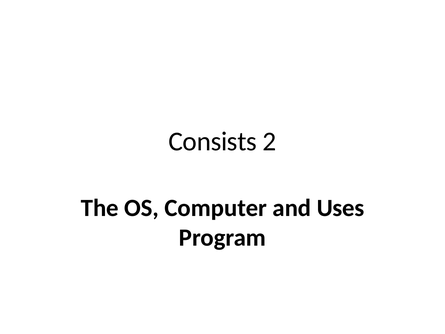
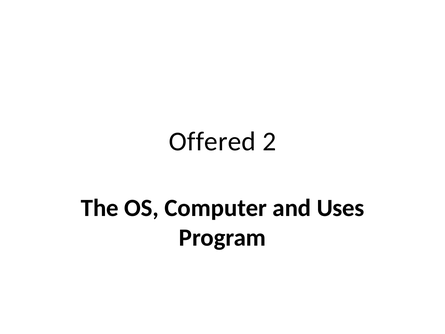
Consists: Consists -> Offered
